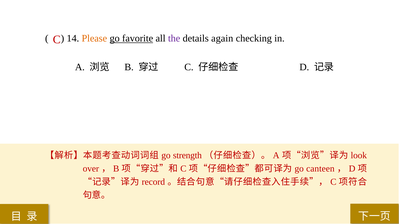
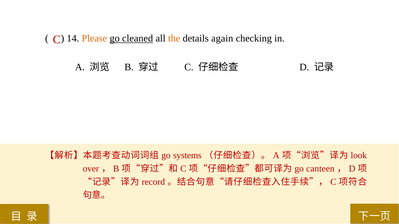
favorite: favorite -> cleaned
the colour: purple -> orange
strength: strength -> systems
